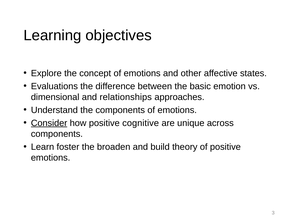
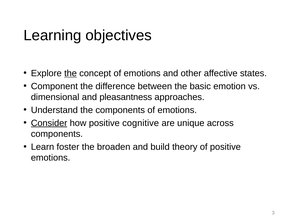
the at (71, 73) underline: none -> present
Evaluations: Evaluations -> Component
relationships: relationships -> pleasantness
